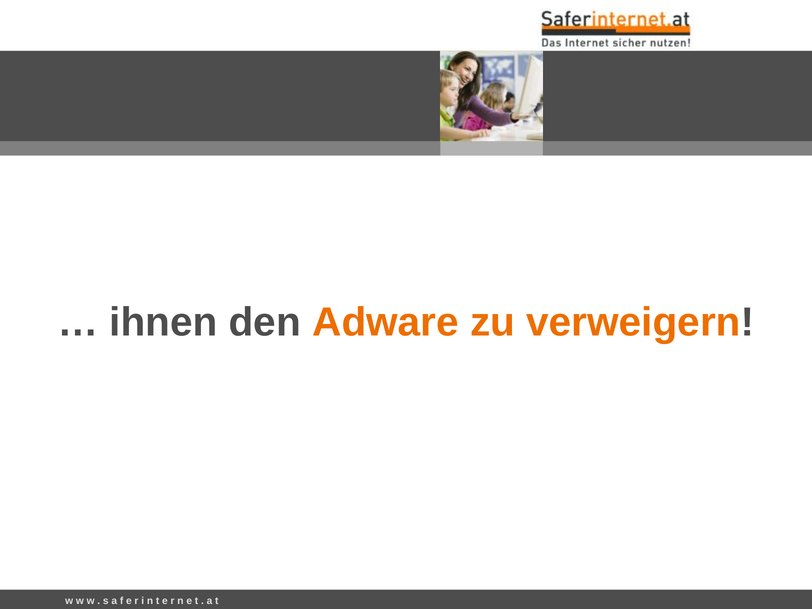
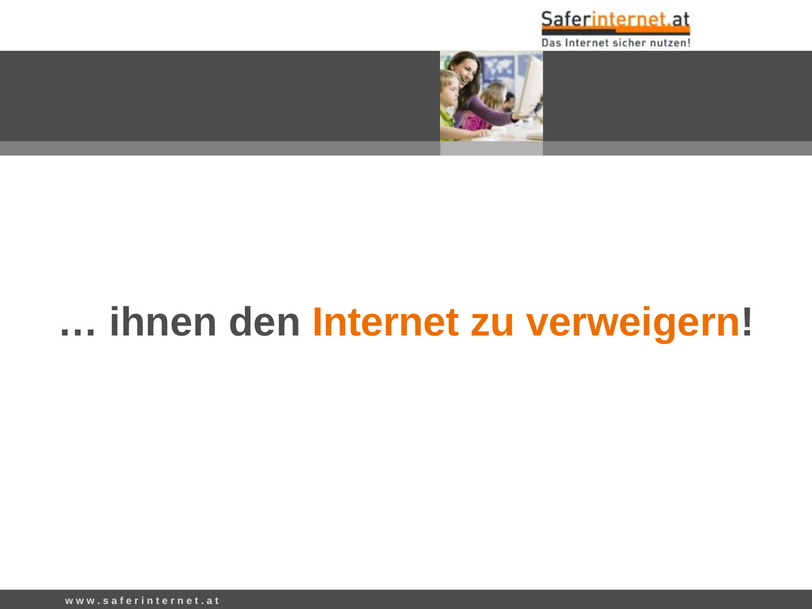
Adware: Adware -> Internet
